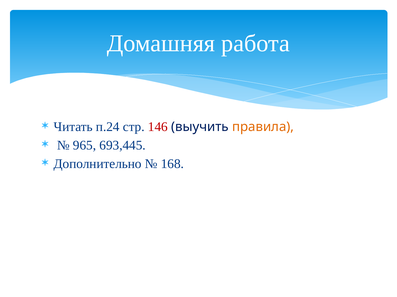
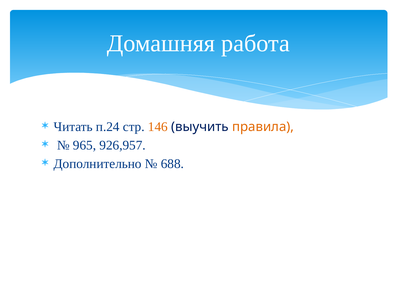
146 colour: red -> orange
693,445: 693,445 -> 926,957
168: 168 -> 688
